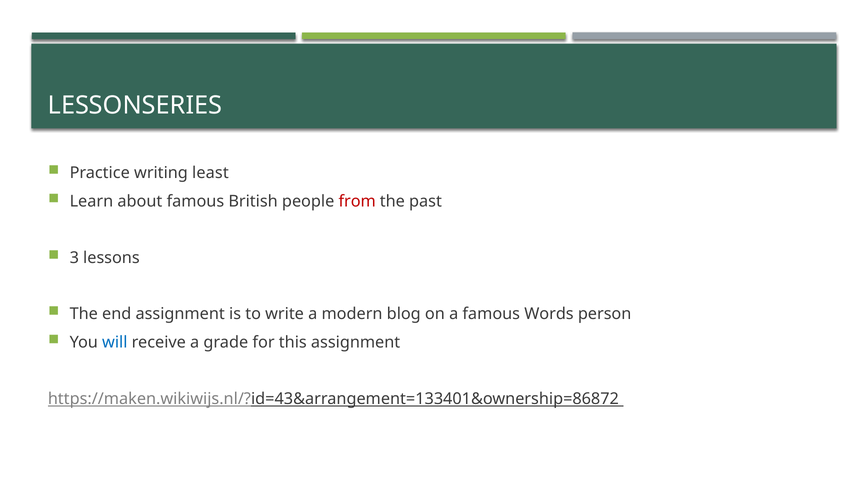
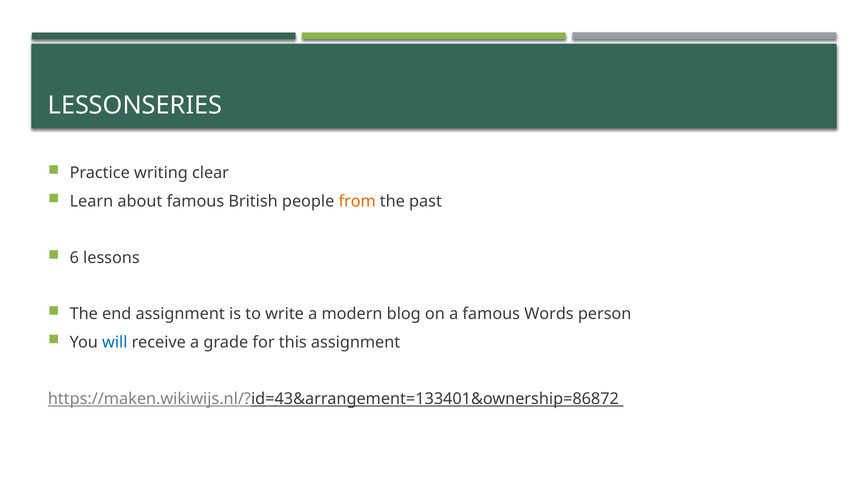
least: least -> clear
from colour: red -> orange
3: 3 -> 6
